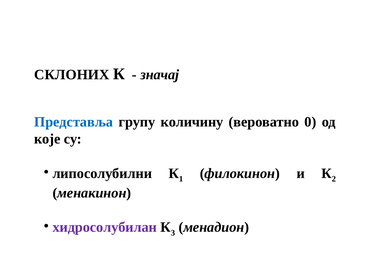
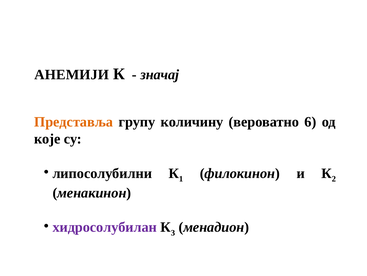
СКЛОНИХ: СКЛОНИХ -> АНЕМИЈИ
Представља colour: blue -> orange
0: 0 -> 6
